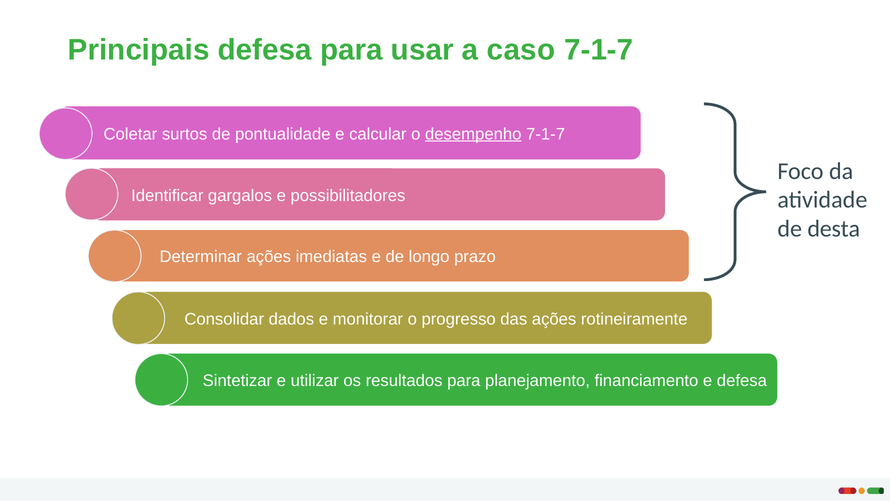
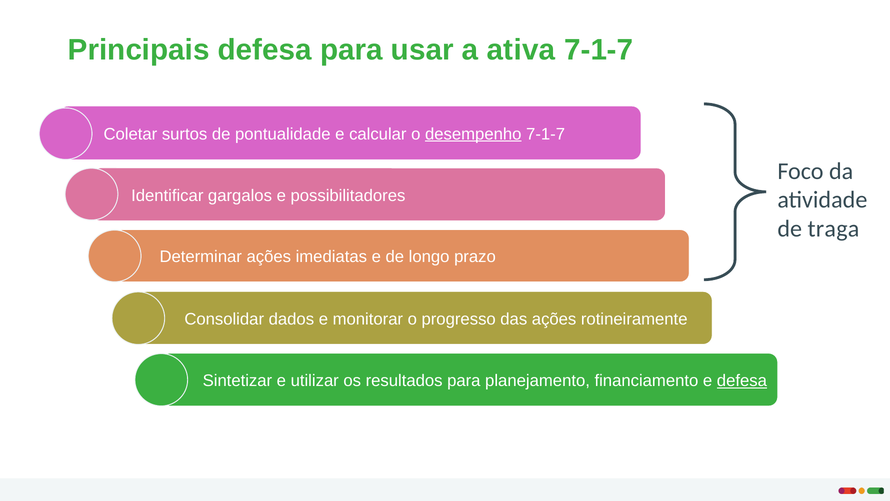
caso: caso -> ativa
desta: desta -> traga
defesa at (742, 381) underline: none -> present
